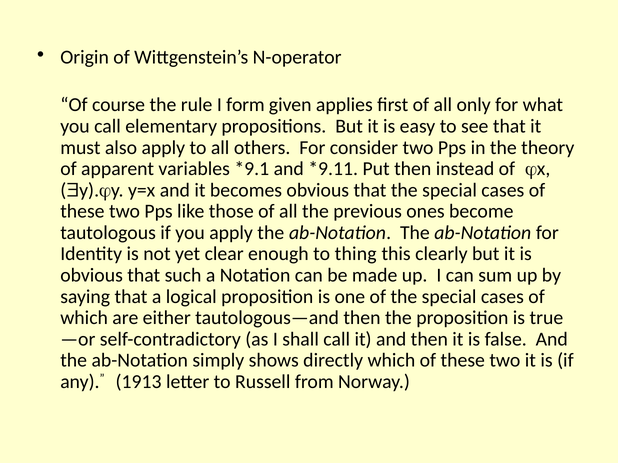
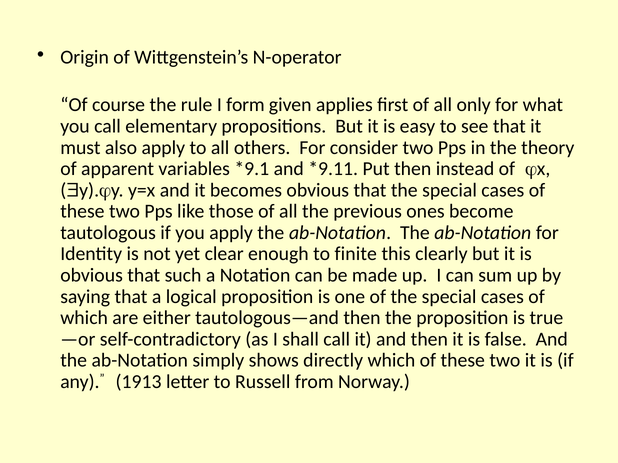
thing: thing -> finite
